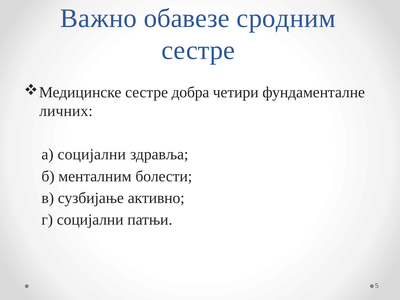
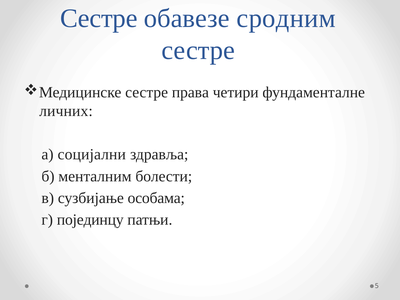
Важно at (99, 18): Важно -> Сестре
добра: добра -> права
активно: активно -> особама
г социјални: социјални -> појединцу
